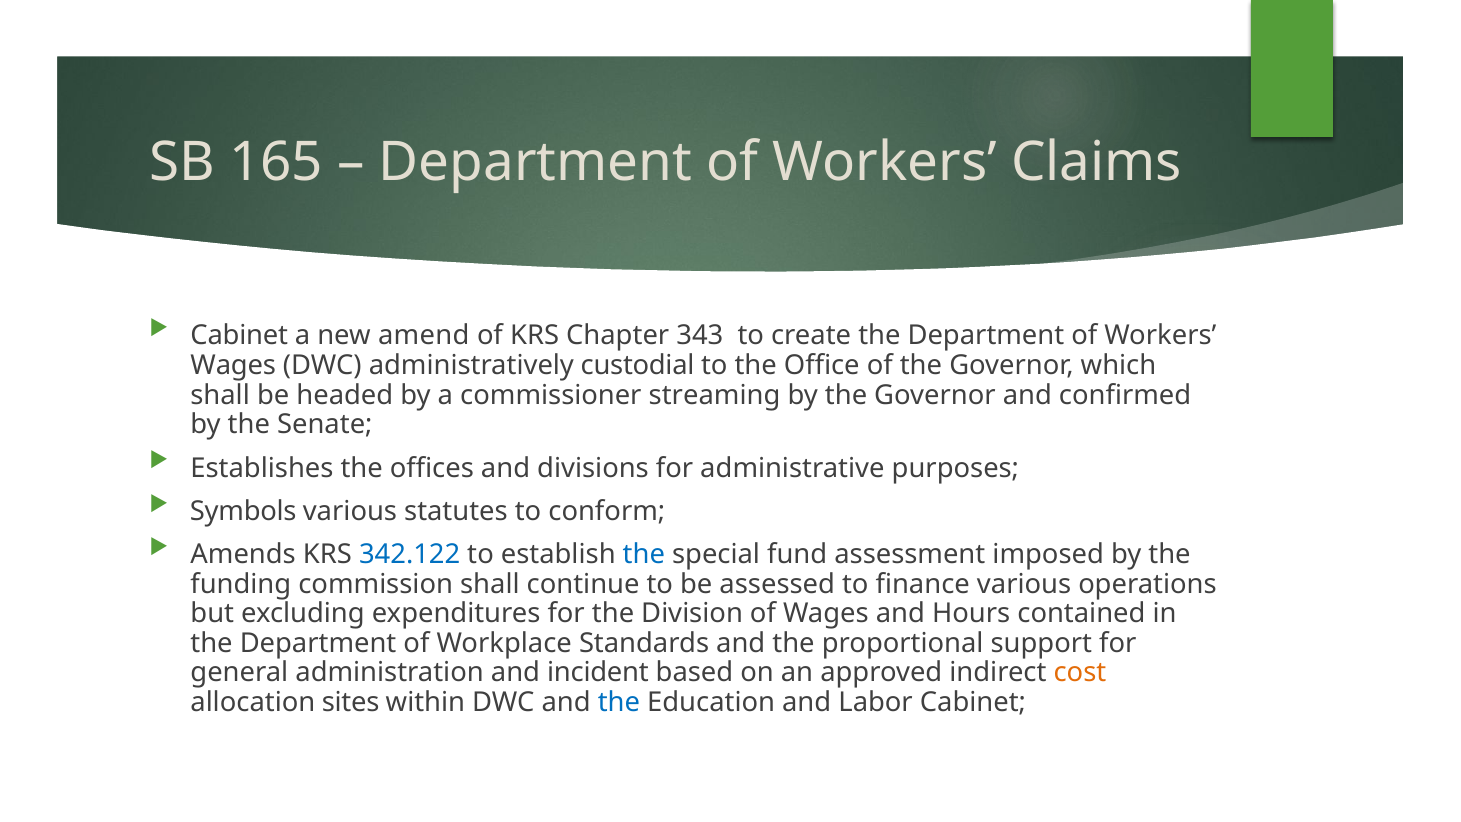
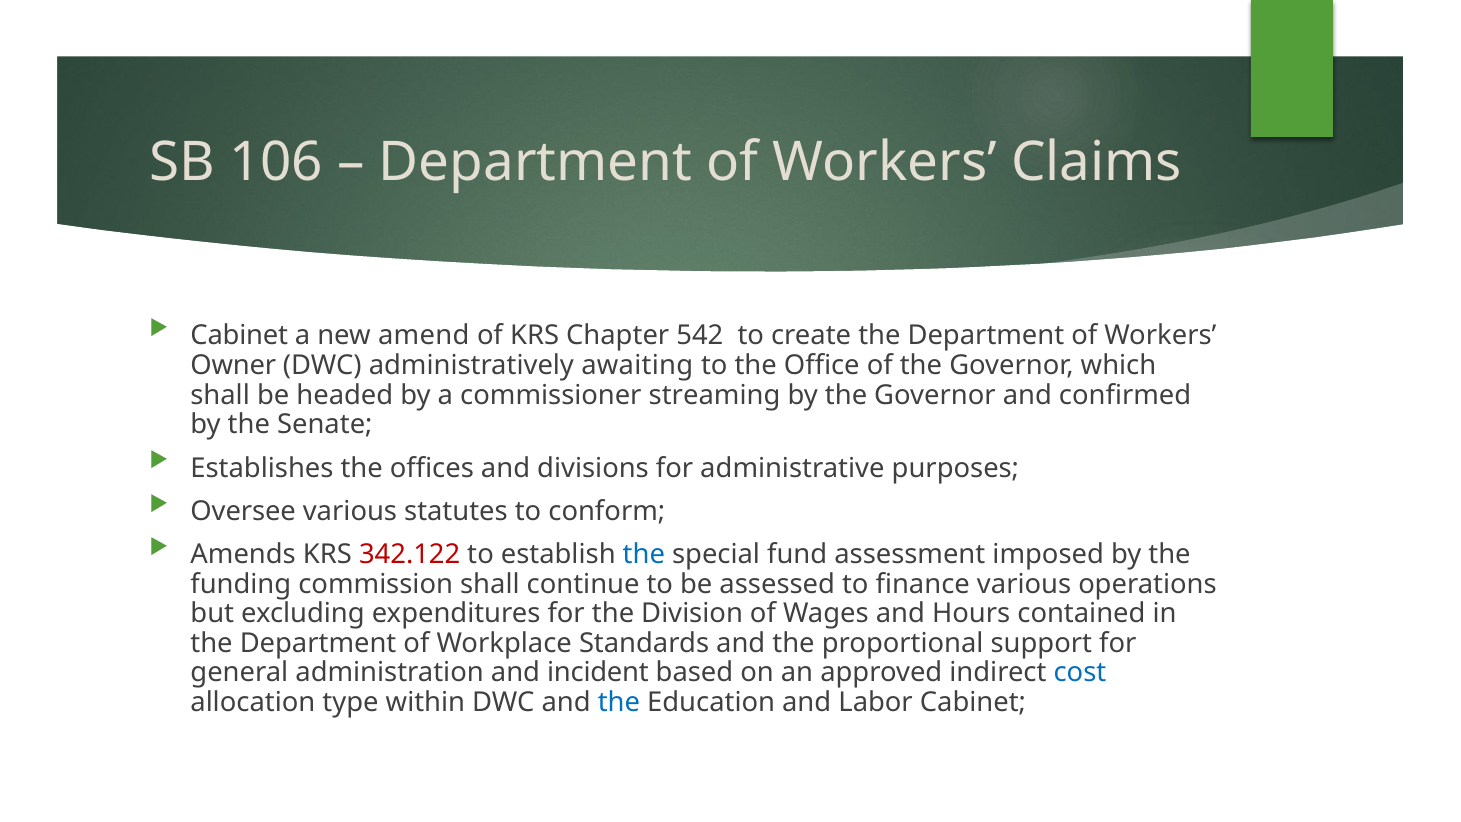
165: 165 -> 106
343: 343 -> 542
Wages at (233, 365): Wages -> Owner
custodial: custodial -> awaiting
Symbols: Symbols -> Oversee
342.122 colour: blue -> red
cost colour: orange -> blue
sites: sites -> type
